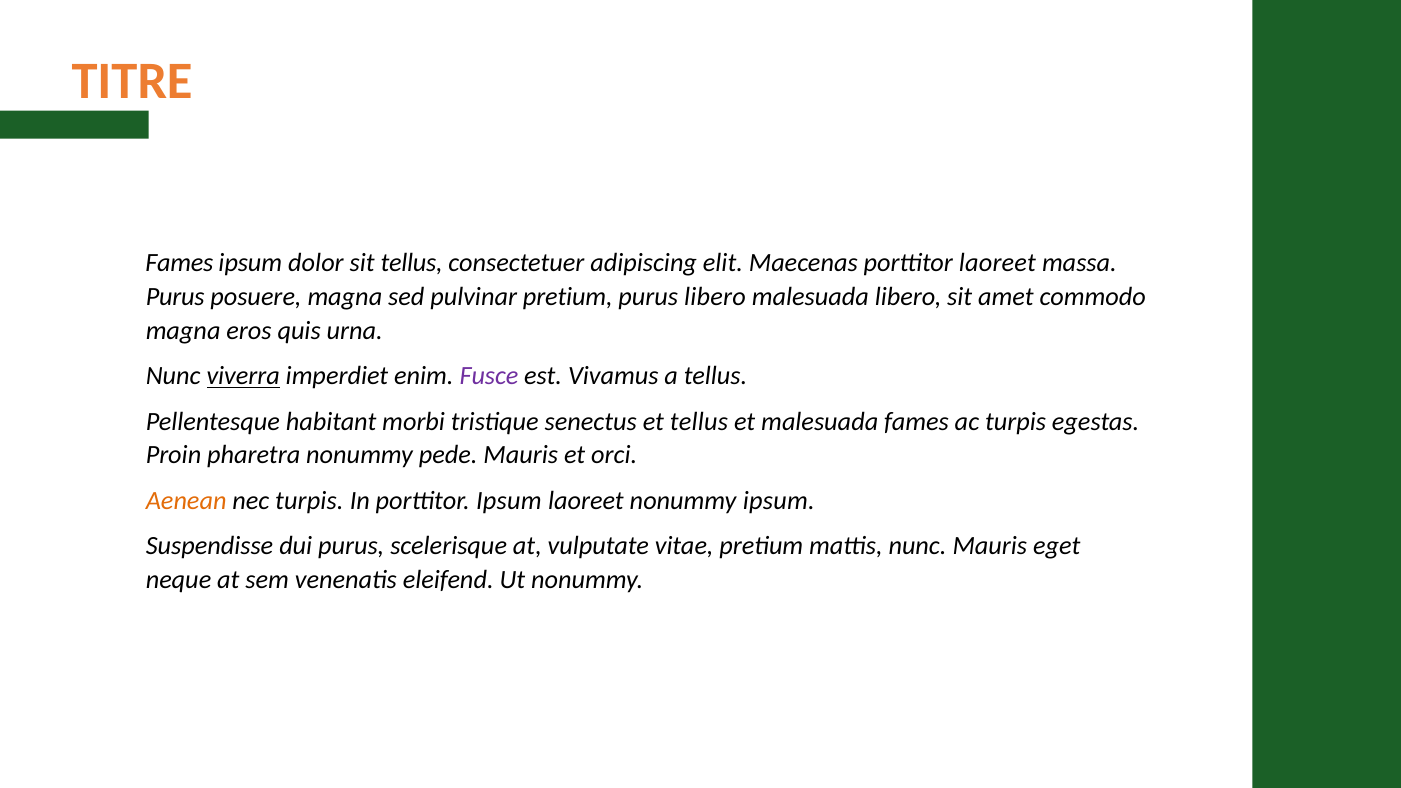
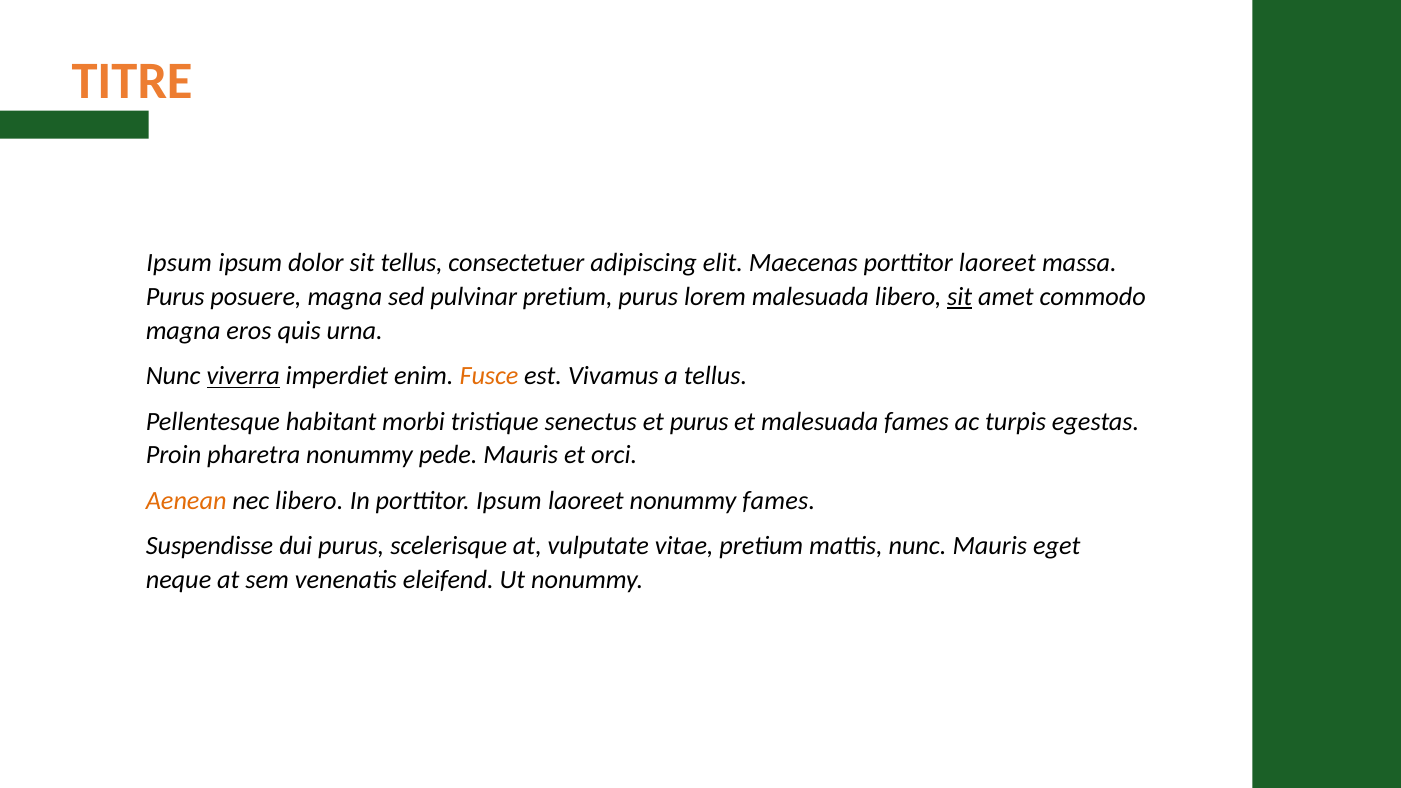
Fames at (179, 263): Fames -> Ipsum
purus libero: libero -> lorem
sit at (960, 297) underline: none -> present
Fusce colour: purple -> orange
et tellus: tellus -> purus
nec turpis: turpis -> libero
nonummy ipsum: ipsum -> fames
